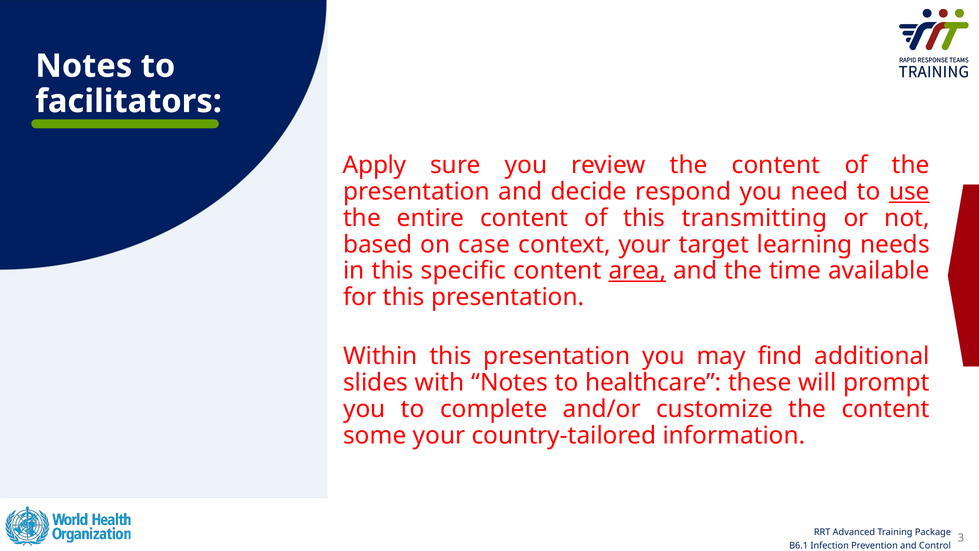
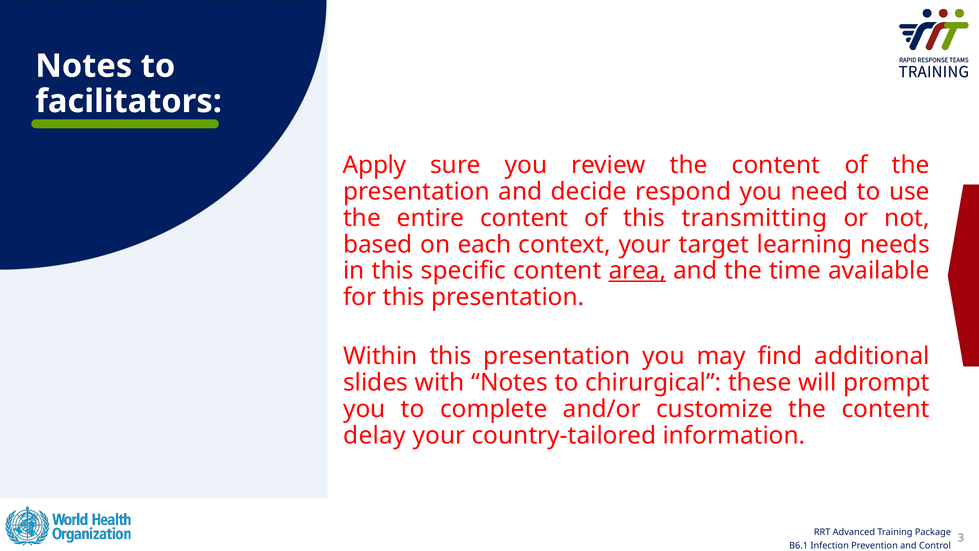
use underline: present -> none
case: case -> each
healthcare: healthcare -> chirurgical
some: some -> delay
